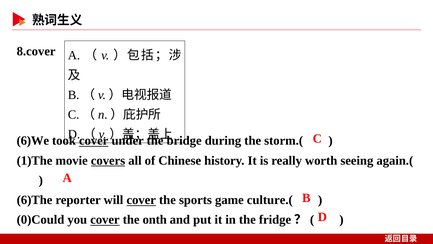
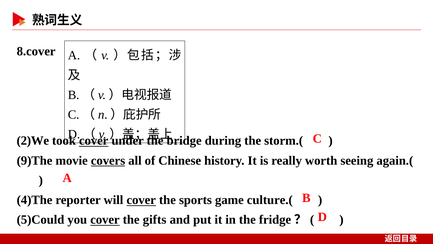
6)We: 6)We -> 2)We
1)The: 1)The -> 9)The
6)The: 6)The -> 4)The
0)Could: 0)Could -> 5)Could
onth: onth -> gifts
